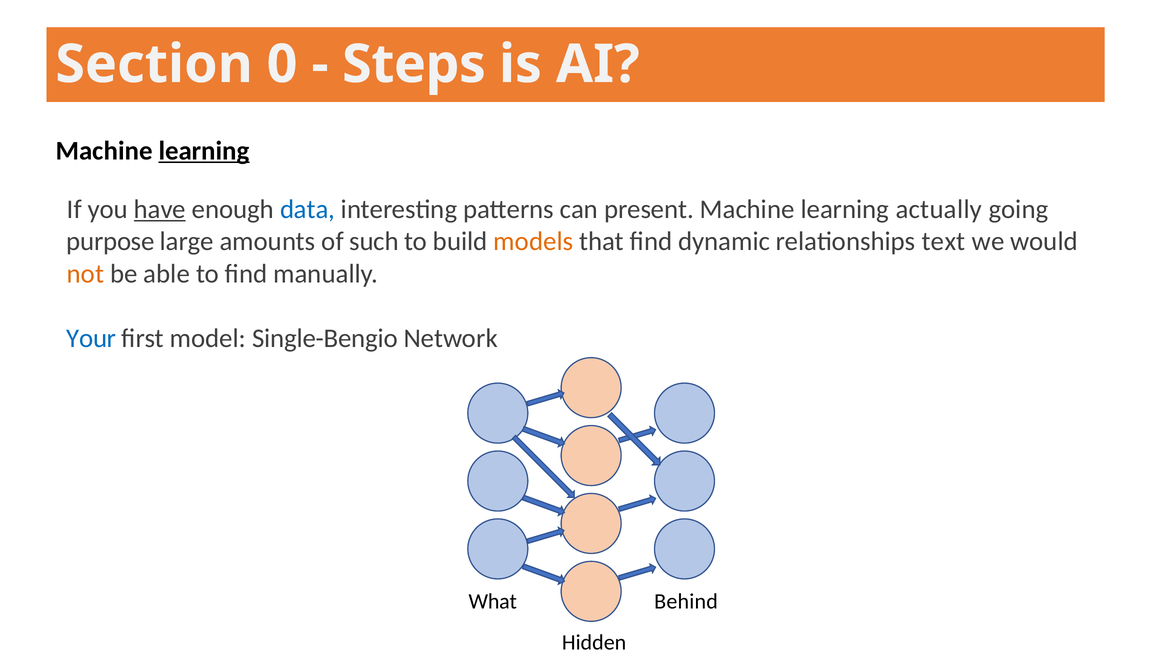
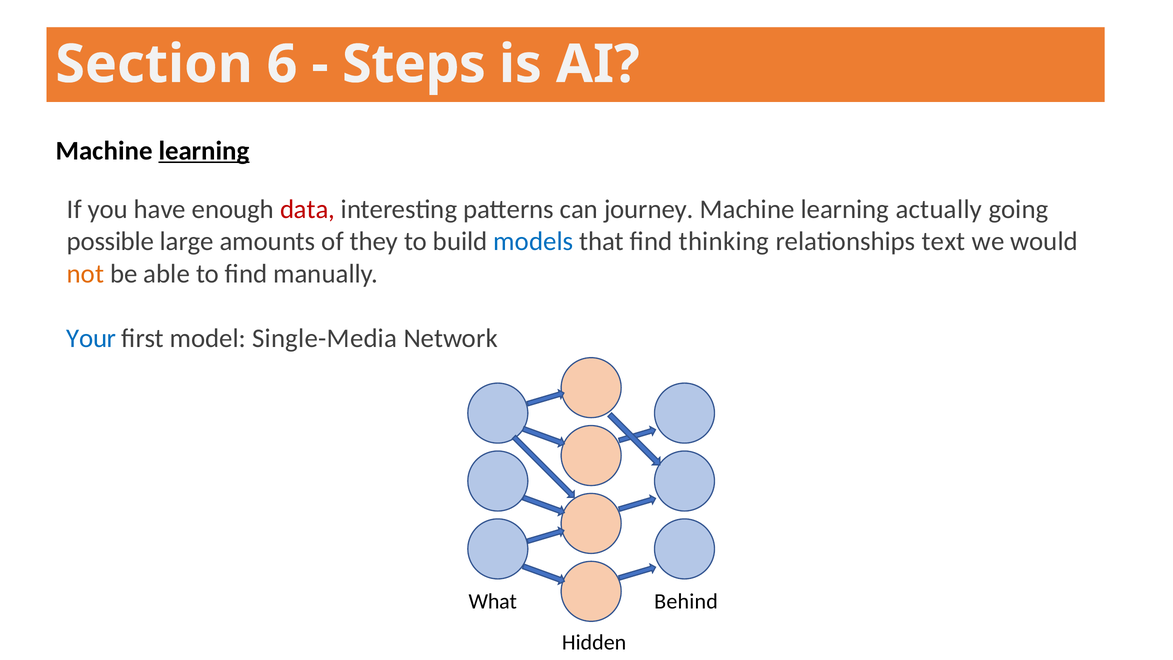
0: 0 -> 6
have underline: present -> none
data colour: blue -> red
present: present -> journey
purpose: purpose -> possible
such: such -> they
models colour: orange -> blue
dynamic: dynamic -> thinking
Single-Bengio: Single-Bengio -> Single-Media
